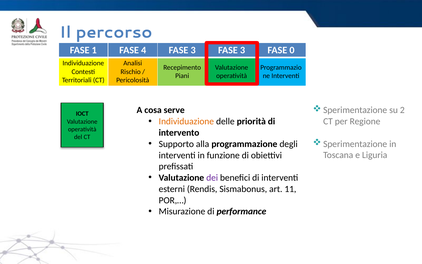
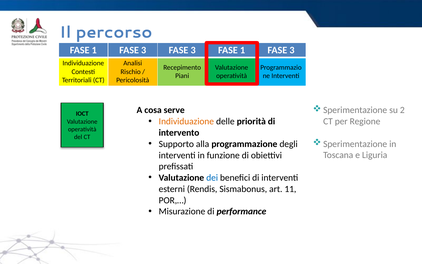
4 at (144, 50): 4 -> 3
3 FASE 3: 3 -> 1
0 at (292, 50): 0 -> 3
dei colour: purple -> blue
